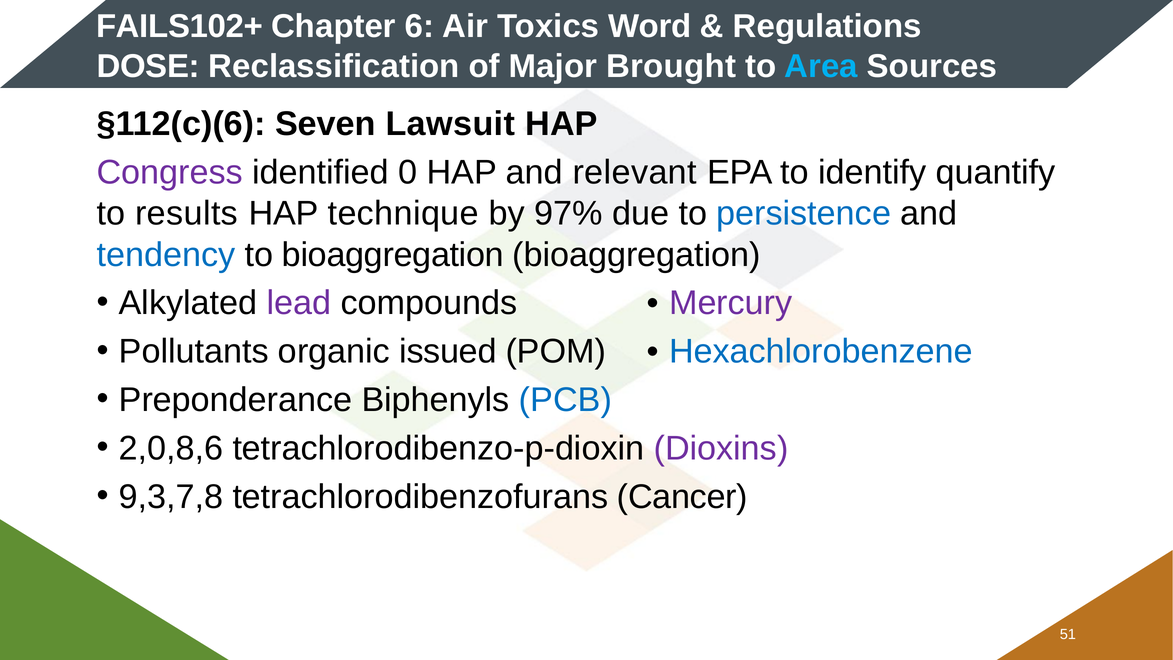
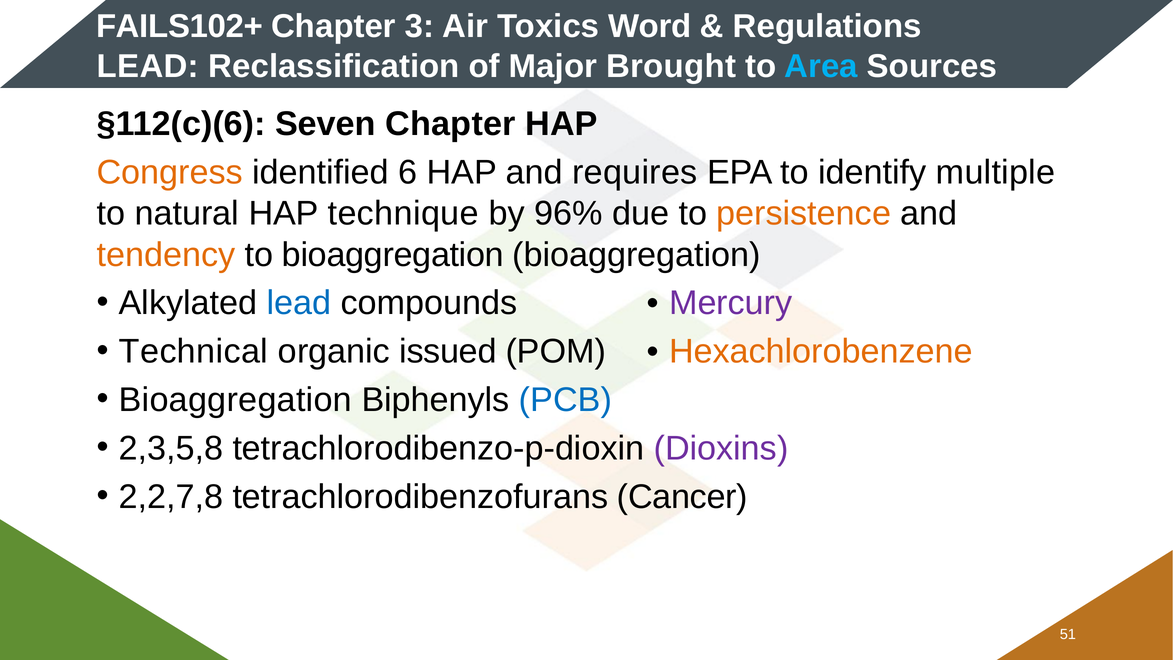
6: 6 -> 3
DOSE at (148, 66): DOSE -> LEAD
Seven Lawsuit: Lawsuit -> Chapter
Congress colour: purple -> orange
0: 0 -> 6
relevant: relevant -> requires
quantify: quantify -> multiple
results: results -> natural
97%: 97% -> 96%
persistence colour: blue -> orange
tendency colour: blue -> orange
lead at (299, 303) colour: purple -> blue
Pollutants: Pollutants -> Technical
Hexachlorobenzene colour: blue -> orange
Preponderance at (235, 400): Preponderance -> Bioaggregation
2,0,8,6: 2,0,8,6 -> 2,3,5,8
9,3,7,8: 9,3,7,8 -> 2,2,7,8
